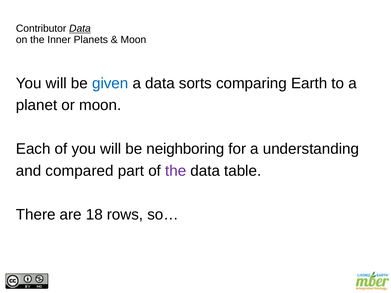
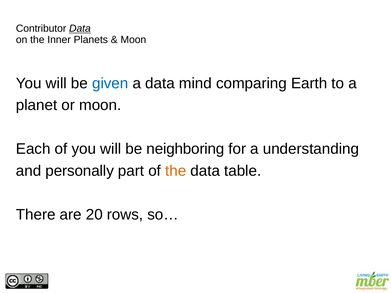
sorts: sorts -> mind
compared: compared -> personally
the at (176, 171) colour: purple -> orange
18: 18 -> 20
